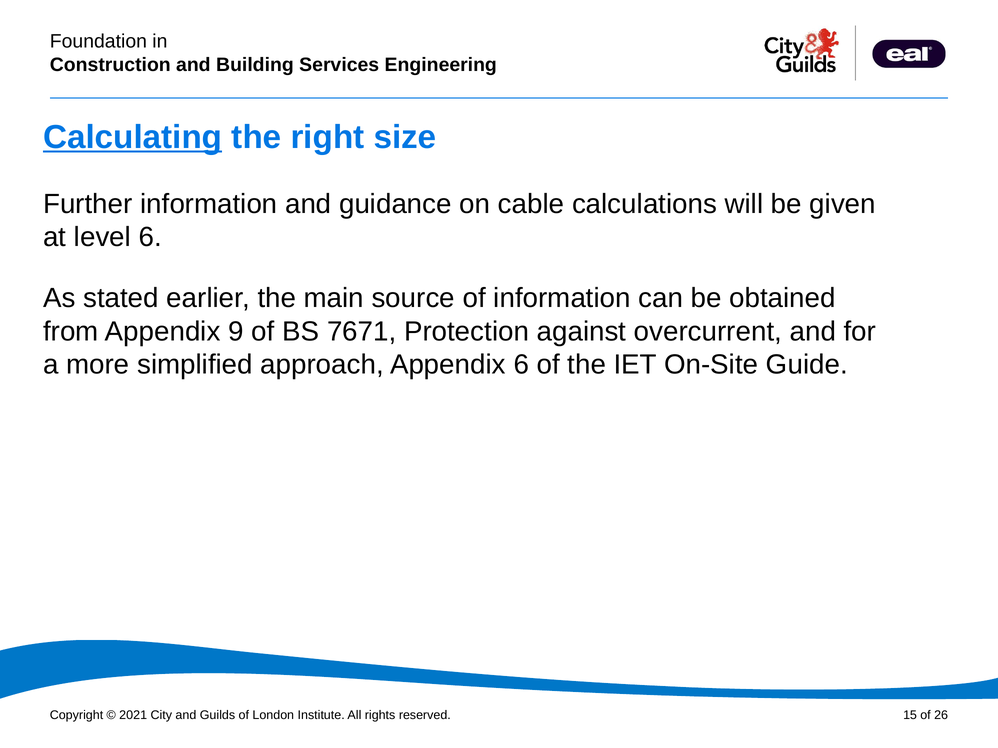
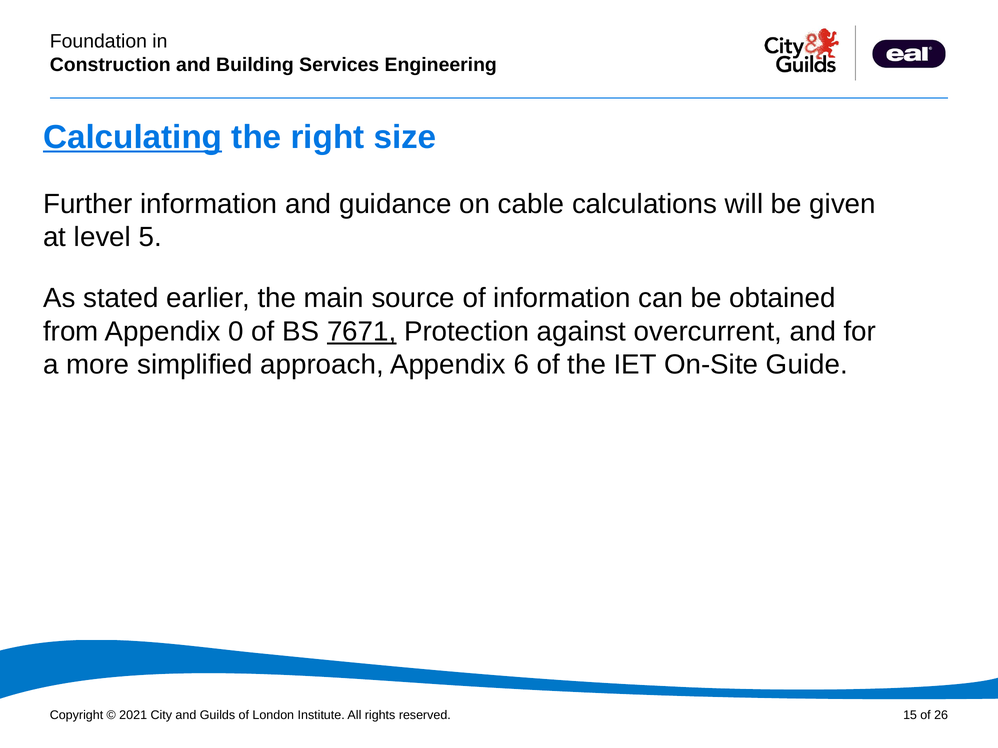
level 6: 6 -> 5
9: 9 -> 0
7671 underline: none -> present
